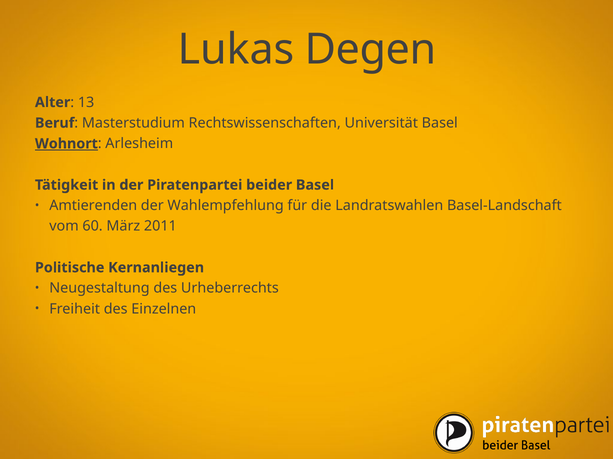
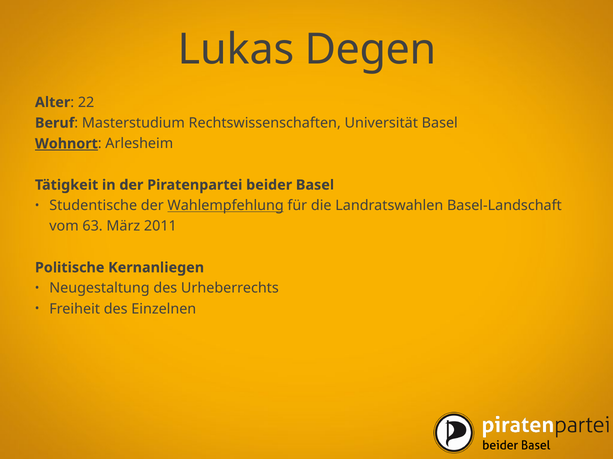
13: 13 -> 22
Amtierenden: Amtierenden -> Studentische
Wahlempfehlung underline: none -> present
60: 60 -> 63
